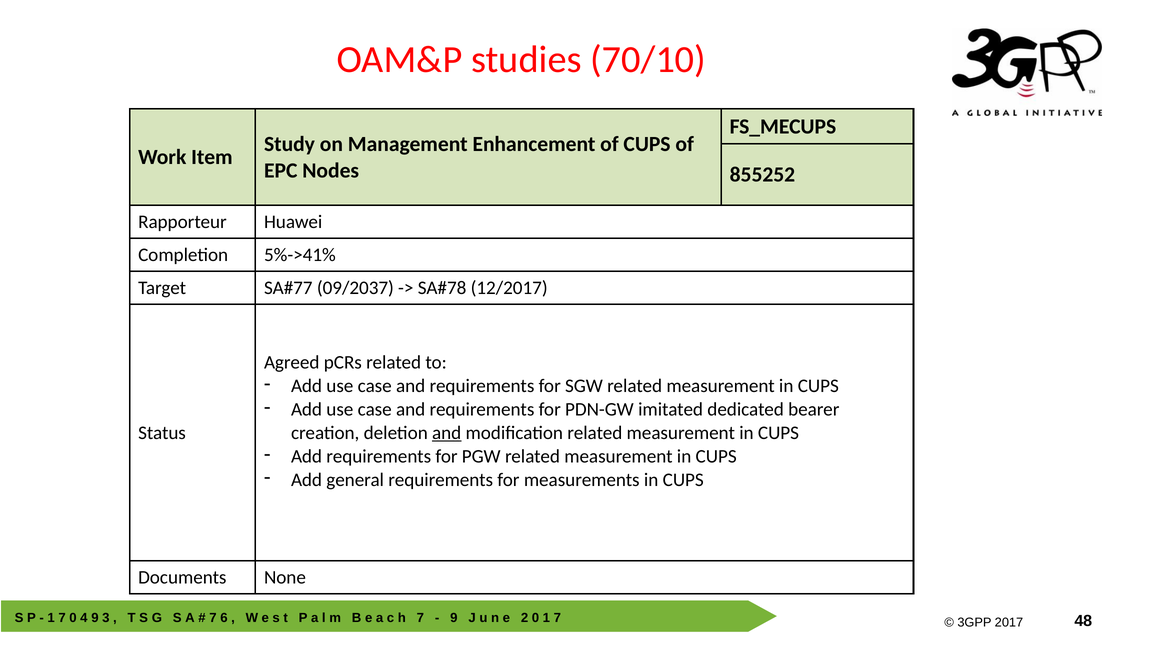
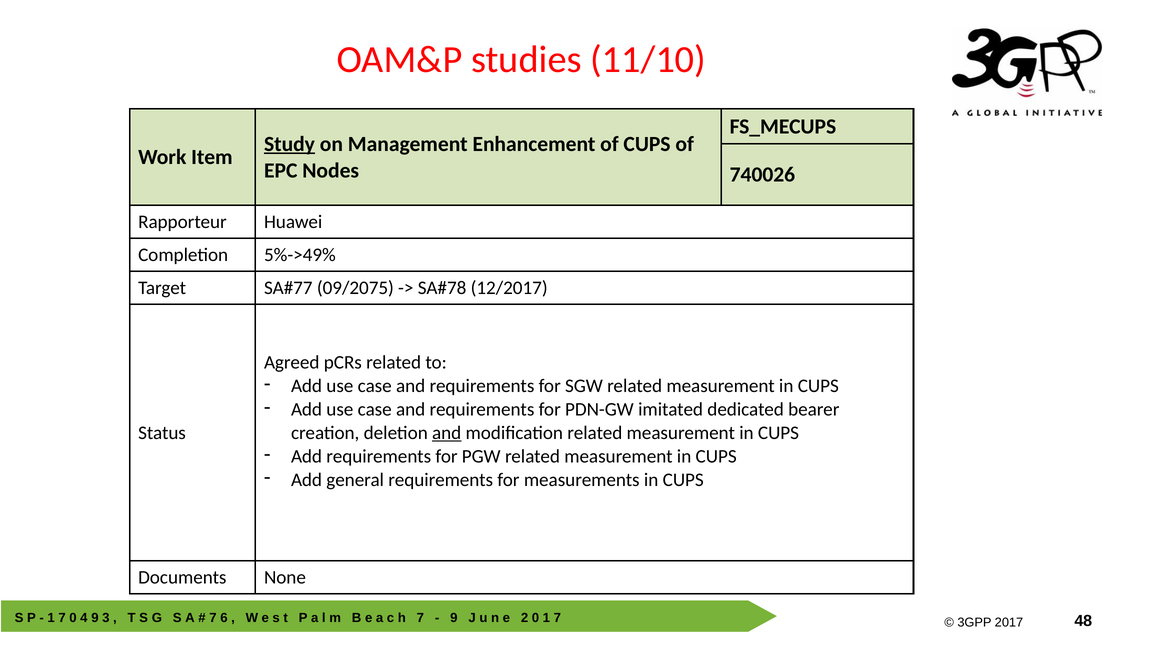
70/10: 70/10 -> 11/10
Study underline: none -> present
855252: 855252 -> 740026
5%->41%: 5%->41% -> 5%->49%
09/2037: 09/2037 -> 09/2075
